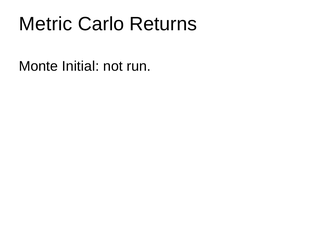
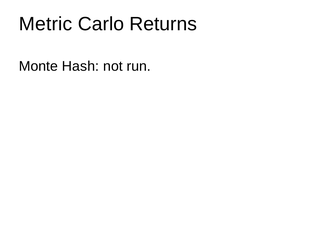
Initial: Initial -> Hash
